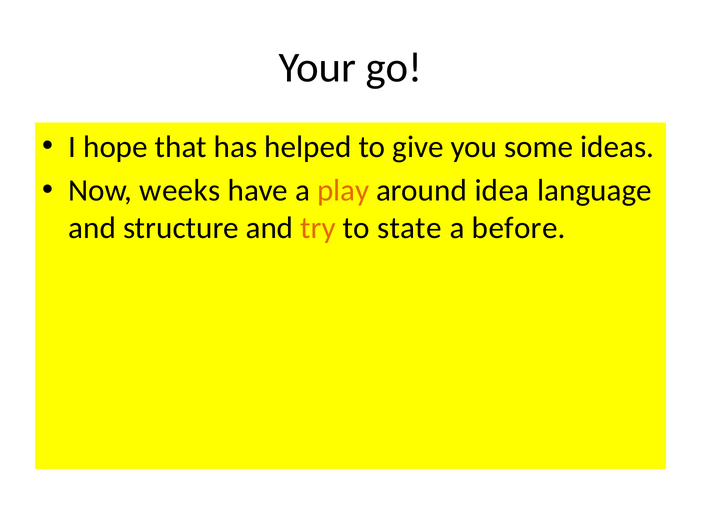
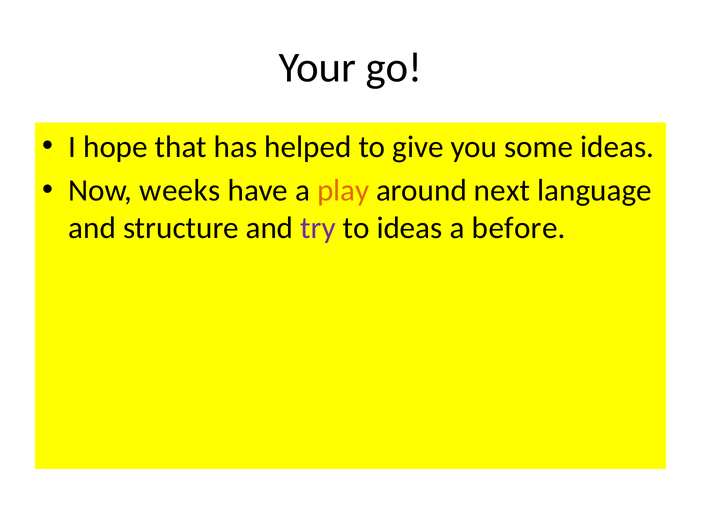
idea: idea -> next
try colour: orange -> purple
to state: state -> ideas
